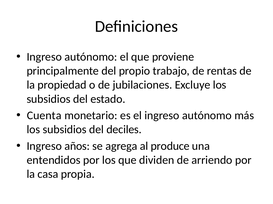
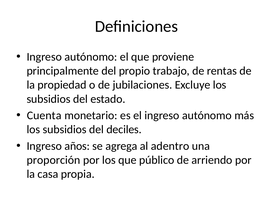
produce: produce -> adentro
entendidos: entendidos -> proporción
dividen: dividen -> público
